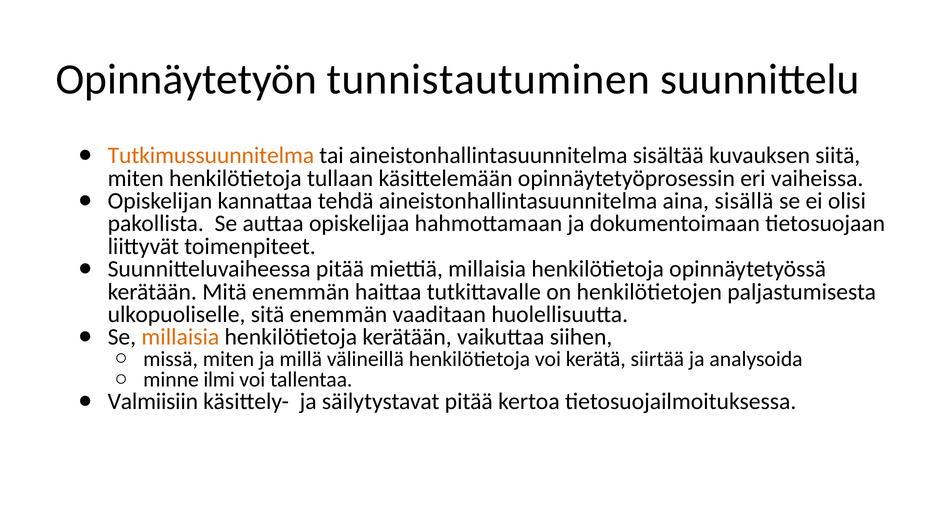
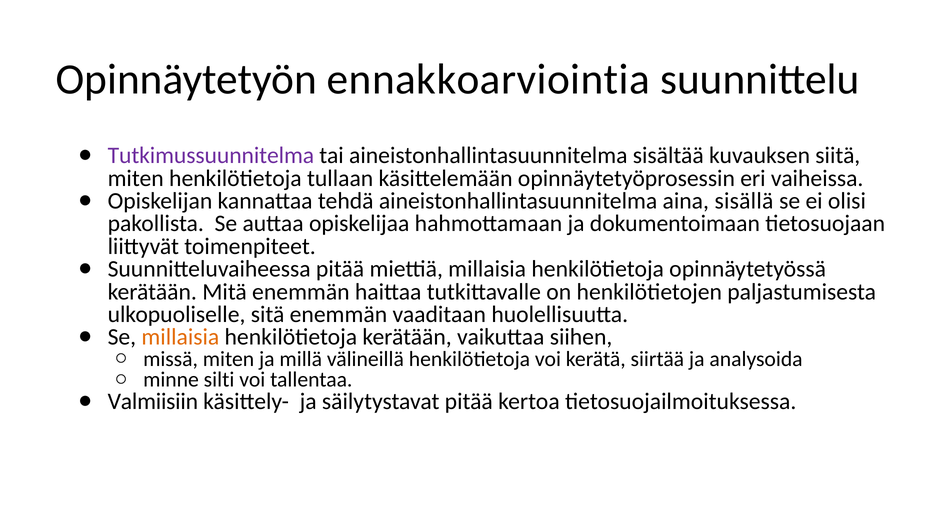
tunnistautuminen: tunnistautuminen -> ennakkoarviointia
Tutkimussuunnitelma colour: orange -> purple
ilmi: ilmi -> silti
